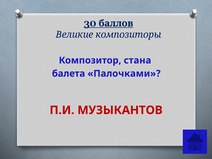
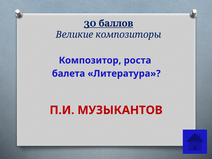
стана: стана -> роста
Палочками: Палочками -> Литература
